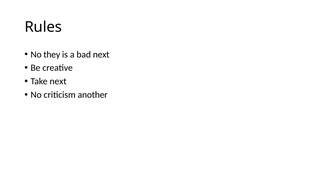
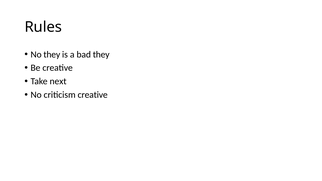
bad next: next -> they
criticism another: another -> creative
